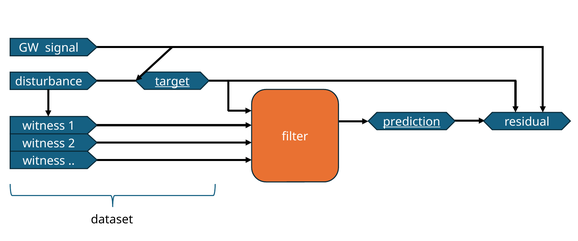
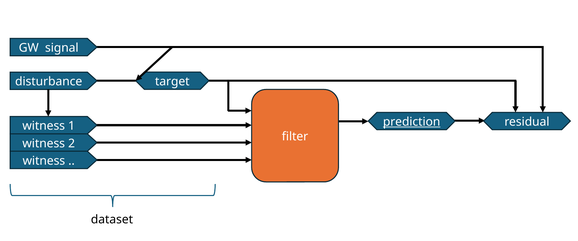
target underline: present -> none
